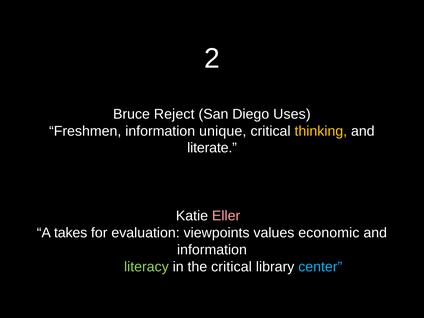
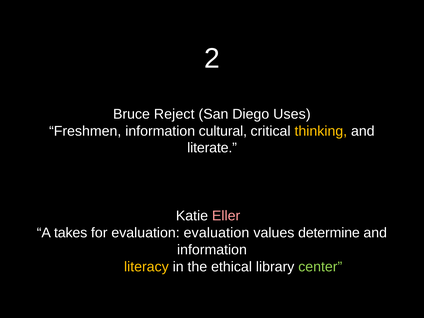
unique: unique -> cultural
evaluation viewpoints: viewpoints -> evaluation
economic: economic -> determine
literacy colour: light green -> yellow
the critical: critical -> ethical
center colour: light blue -> light green
